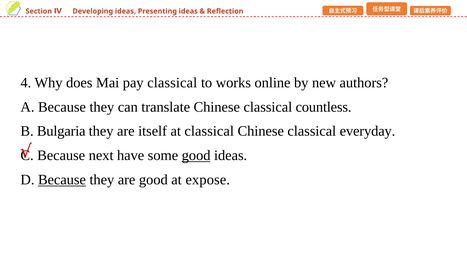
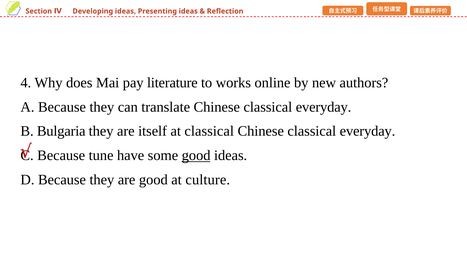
pay classical: classical -> literature
translate Chinese classical countless: countless -> everyday
next: next -> tune
Because at (62, 179) underline: present -> none
expose: expose -> culture
